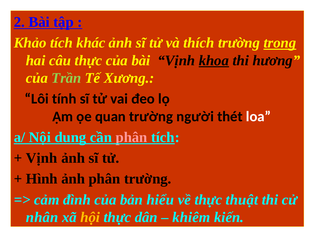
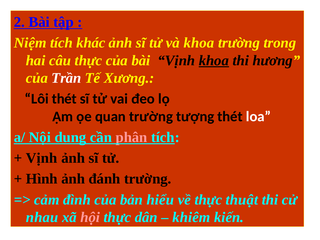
Khảo: Khảo -> Niệm
và thích: thích -> khoa
trong underline: present -> none
Trần colour: light green -> white
Lôi tính: tính -> thét
người: người -> tượng
ảnh phân: phân -> đánh
nhân: nhân -> nhau
hội colour: yellow -> pink
